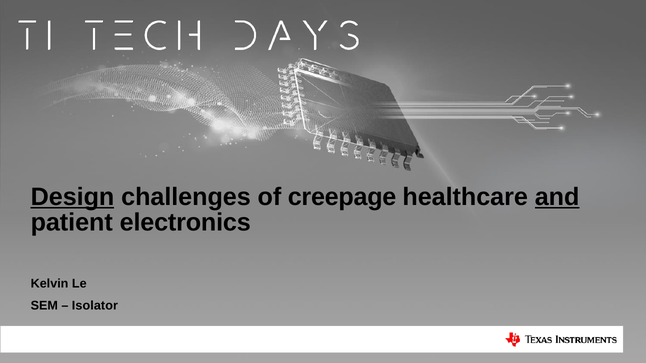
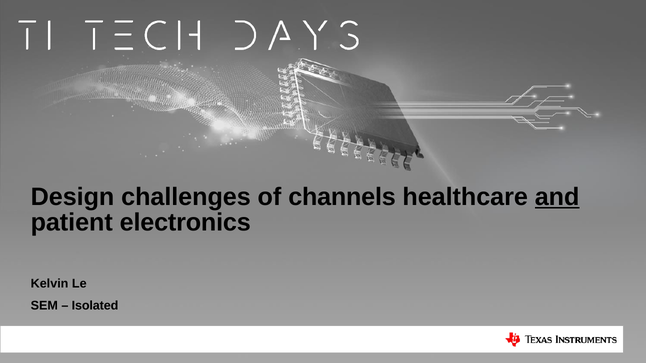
Design underline: present -> none
creepage: creepage -> channels
Isolator: Isolator -> Isolated
